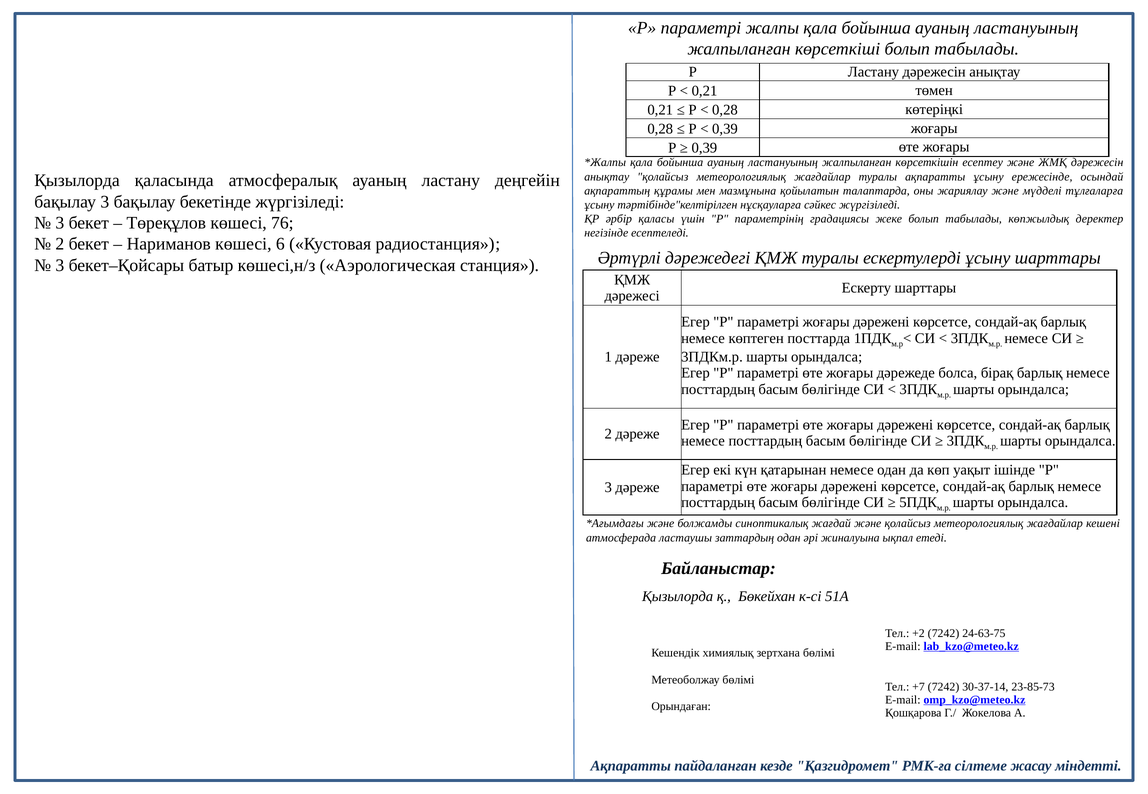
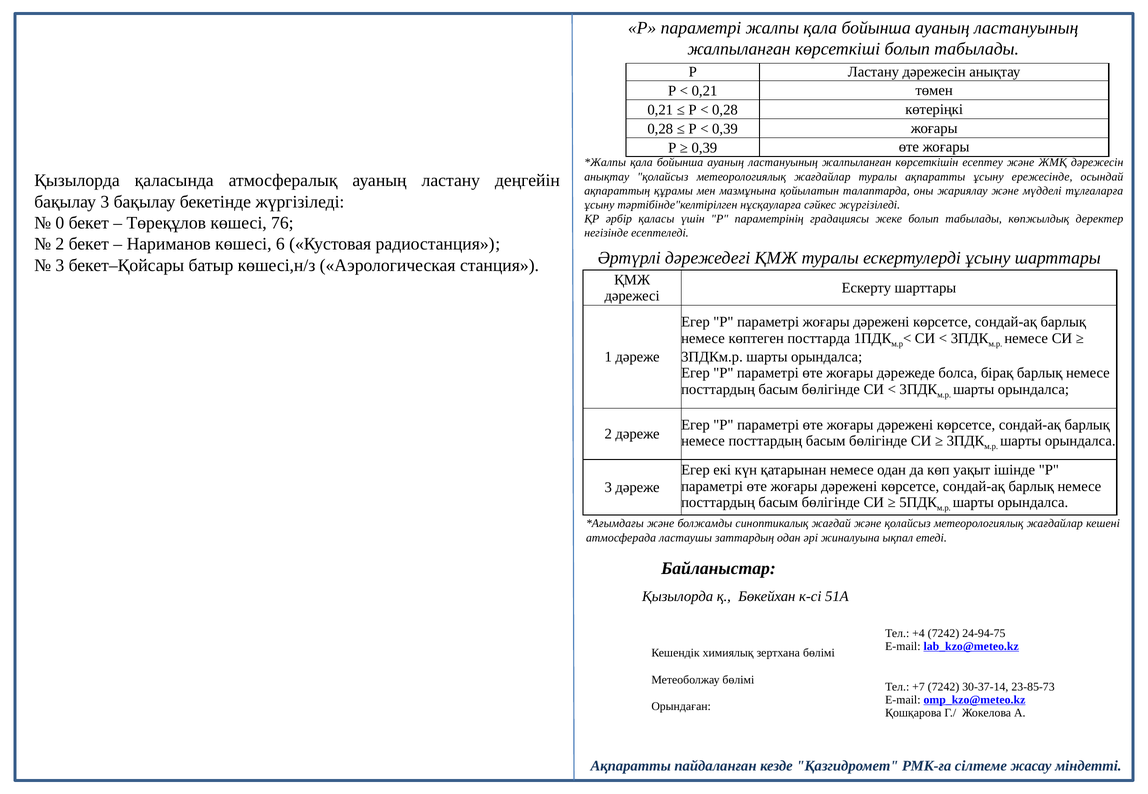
3 at (60, 223): 3 -> 0
+2: +2 -> +4
24-63-75: 24-63-75 -> 24-94-75
